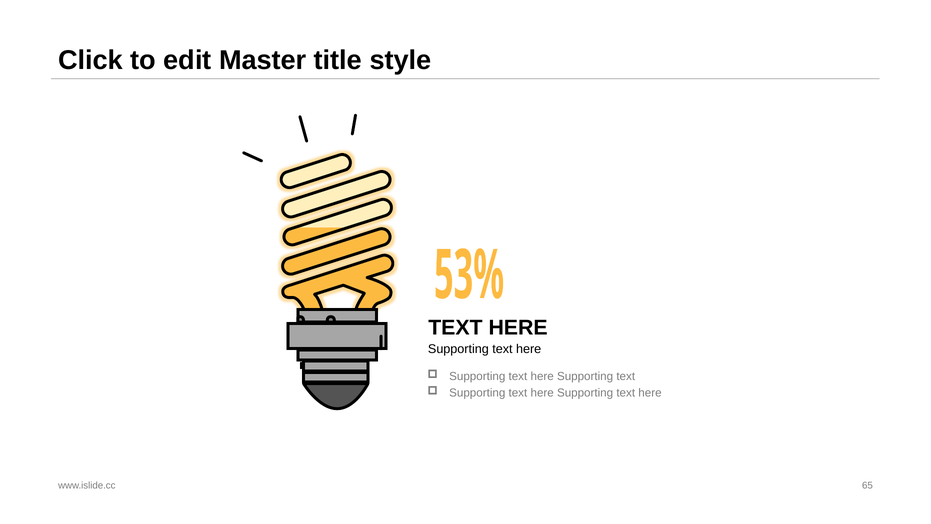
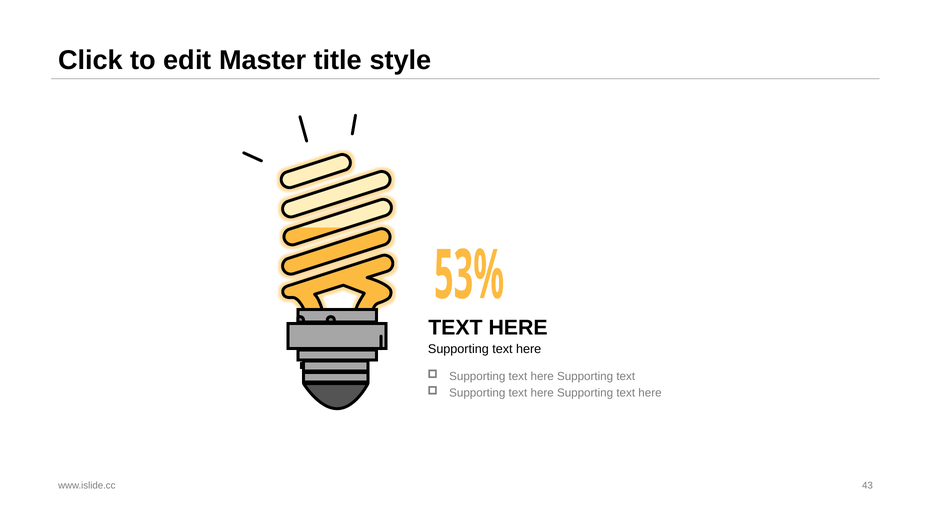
65: 65 -> 43
